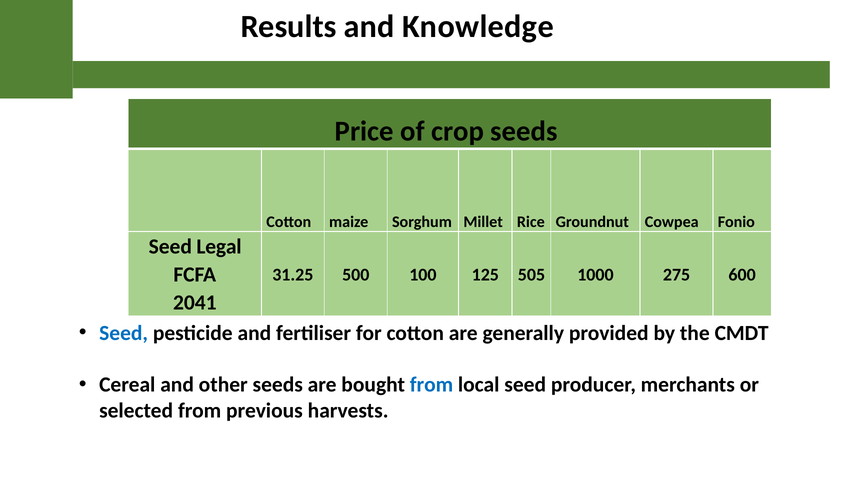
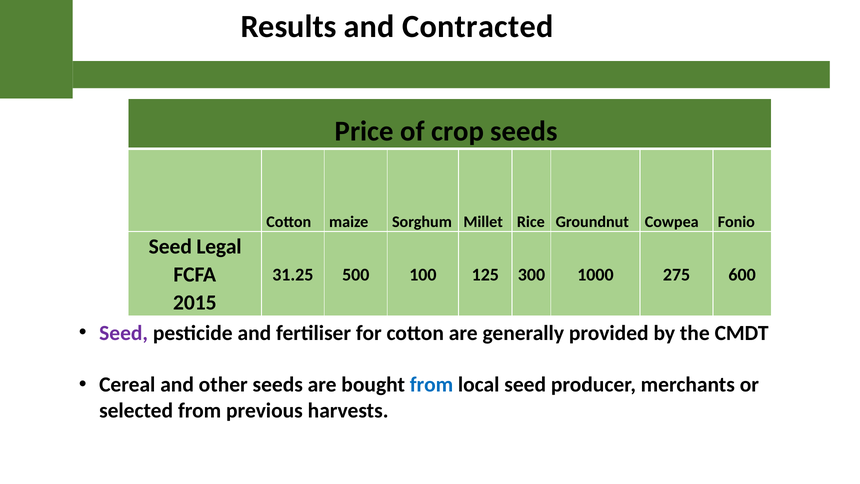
Knowledge: Knowledge -> Contracted
505: 505 -> 300
2041: 2041 -> 2015
Seed at (124, 333) colour: blue -> purple
